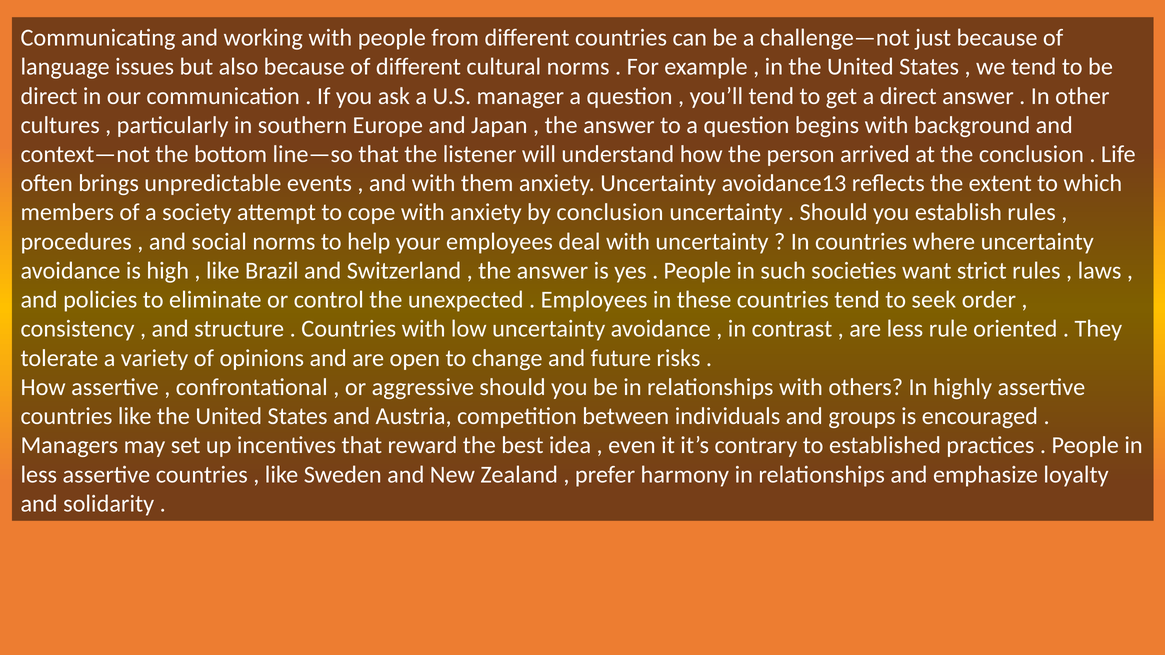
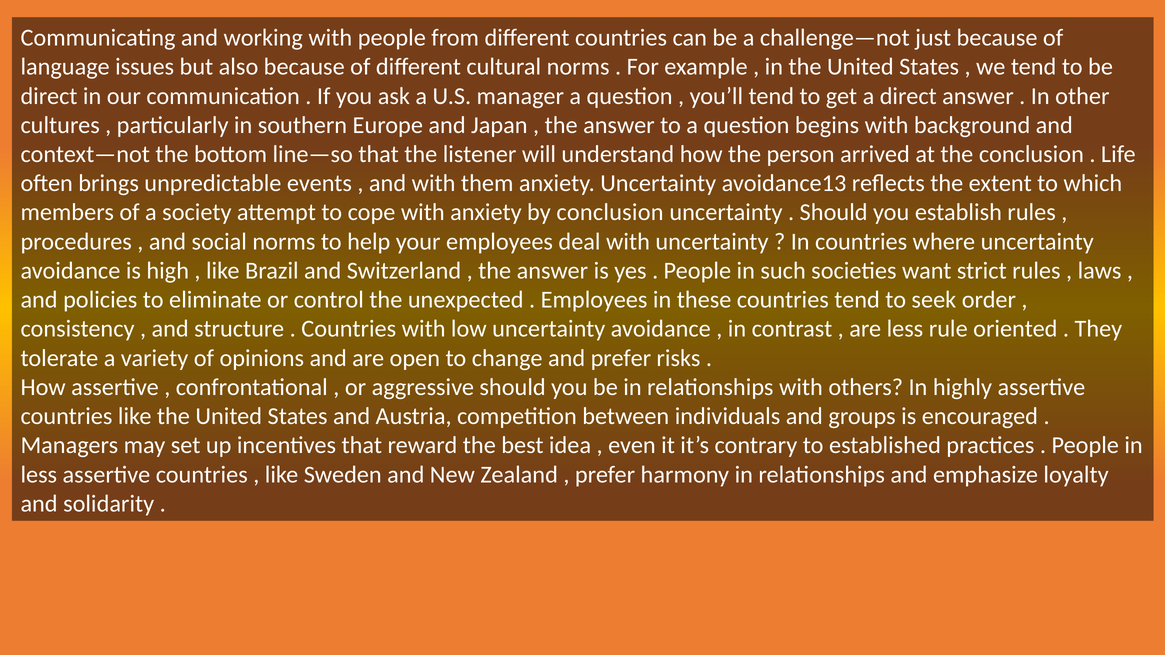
and future: future -> prefer
